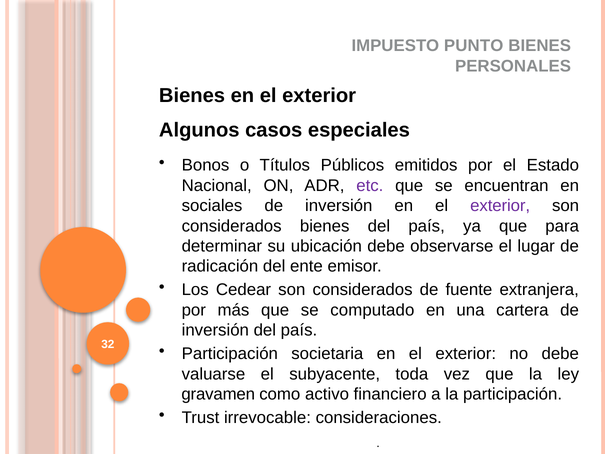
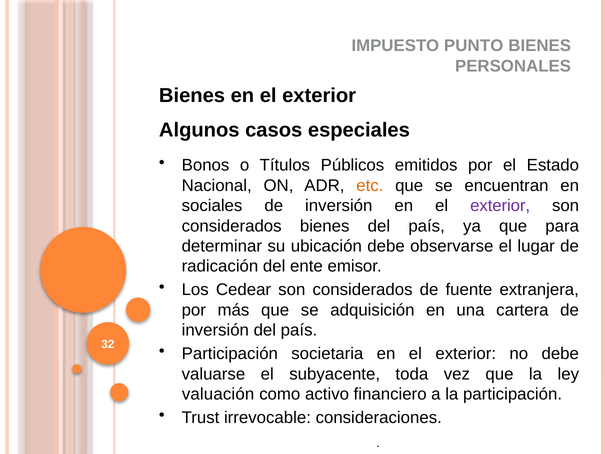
etc colour: purple -> orange
computado: computado -> adquisición
gravamen: gravamen -> valuación
